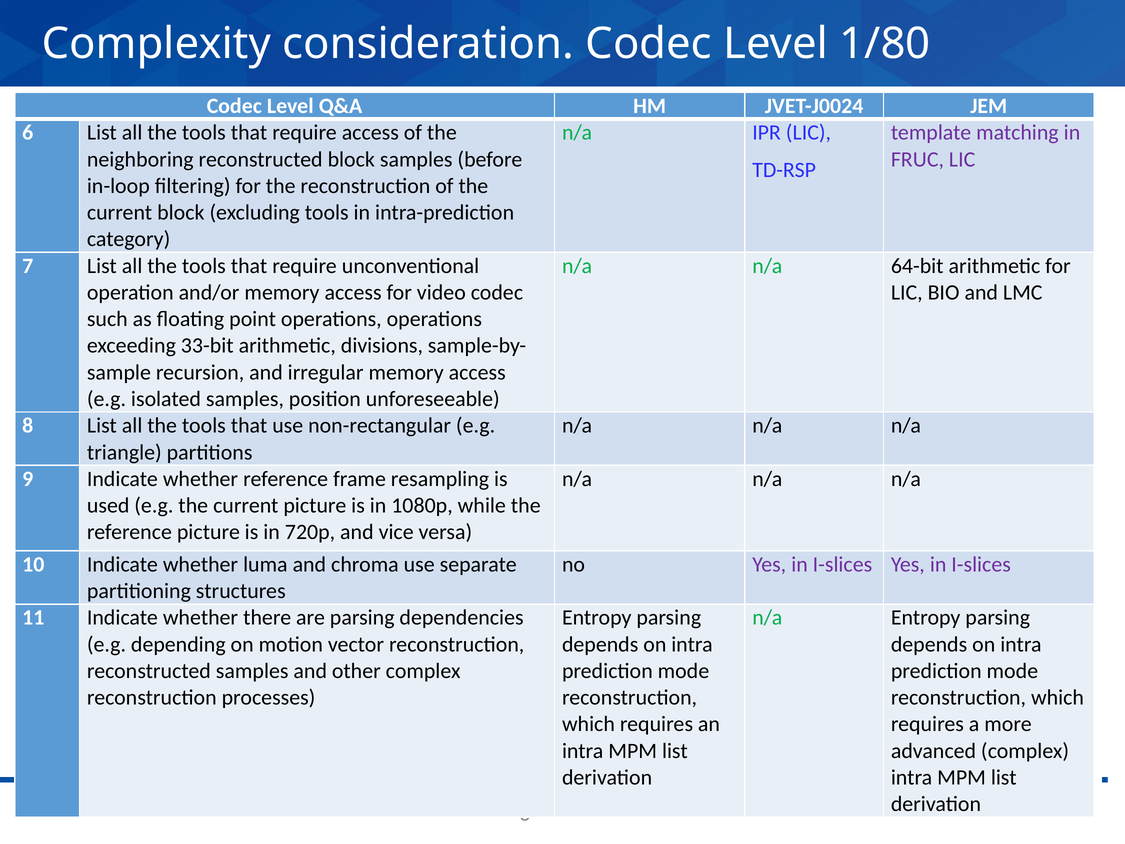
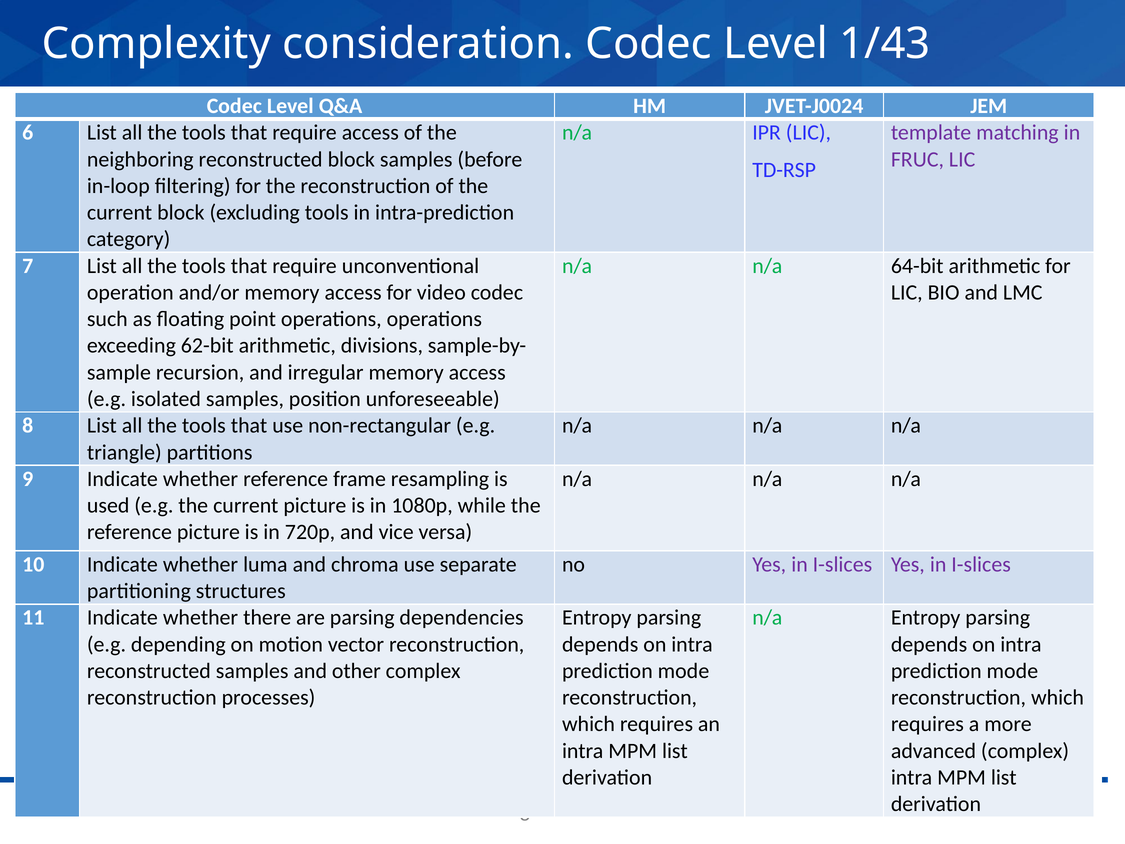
1/80: 1/80 -> 1/43
33-bit: 33-bit -> 62-bit
